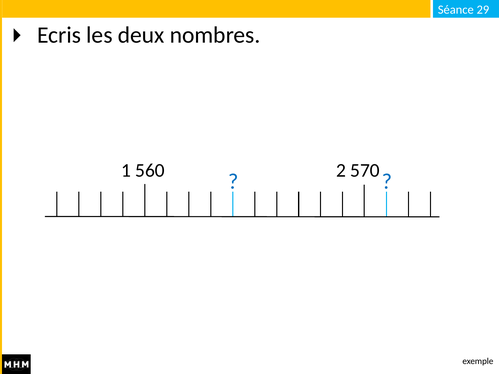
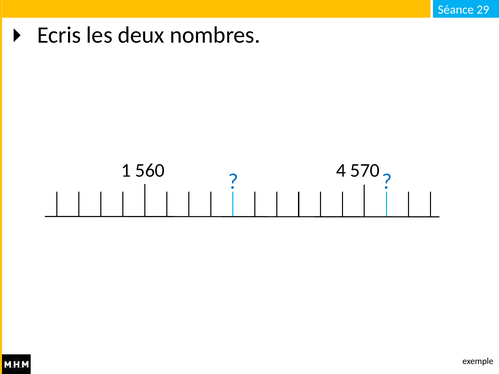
2: 2 -> 4
